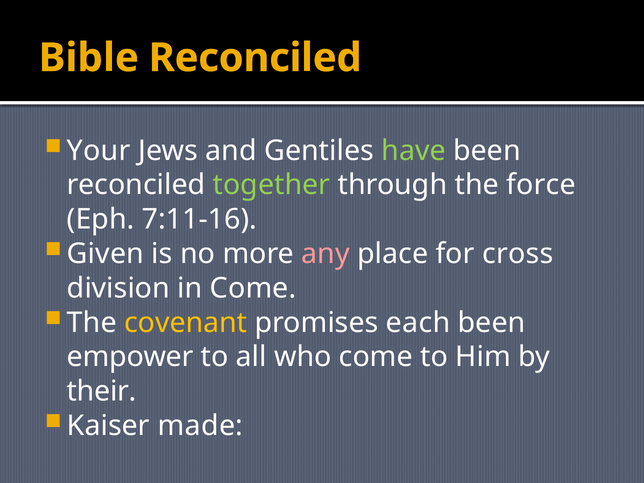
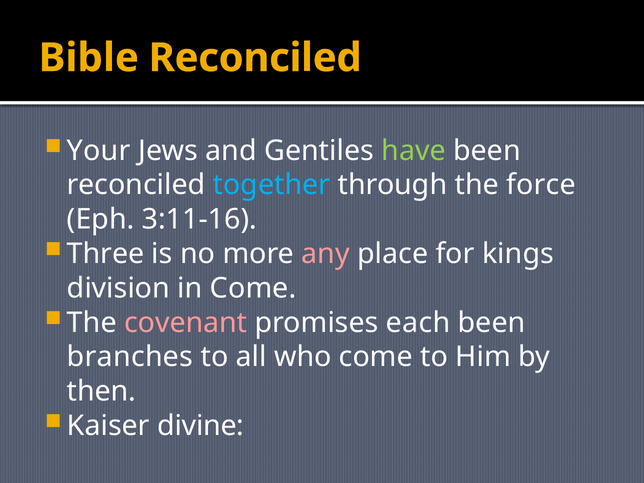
together colour: light green -> light blue
7:11-16: 7:11-16 -> 3:11-16
Given: Given -> Three
cross: cross -> kings
covenant colour: yellow -> pink
empower: empower -> branches
their: their -> then
made: made -> divine
